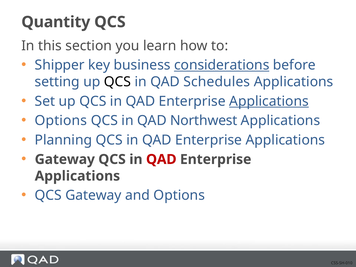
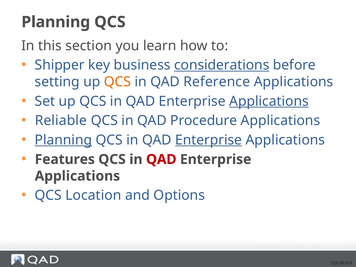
Quantity at (56, 22): Quantity -> Planning
QCS at (117, 82) colour: black -> orange
Schedules: Schedules -> Reference
Options at (61, 121): Options -> Reliable
Northwest: Northwest -> Procedure
Planning at (63, 140) underline: none -> present
Enterprise at (209, 140) underline: none -> present
Gateway at (65, 159): Gateway -> Features
QCS Gateway: Gateway -> Location
